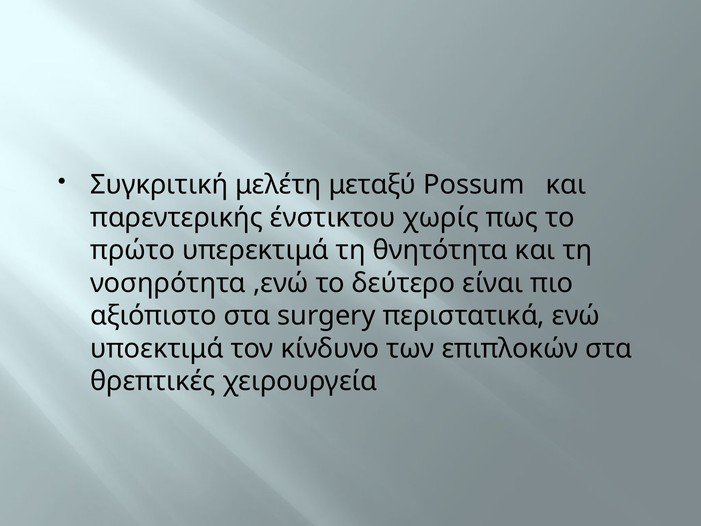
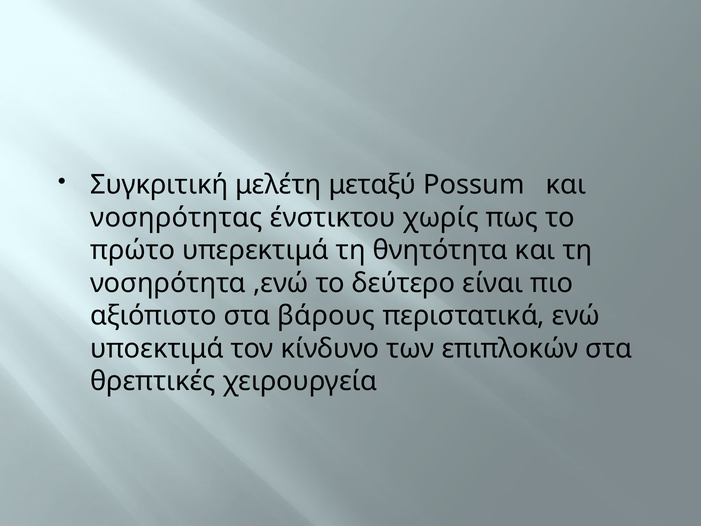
παρεντερικής: παρεντερικής -> νοσηρότητας
surgery: surgery -> βάρους
